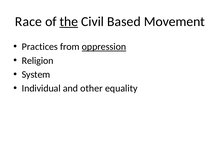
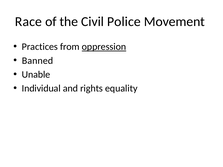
the underline: present -> none
Based: Based -> Police
Religion: Religion -> Banned
System: System -> Unable
other: other -> rights
